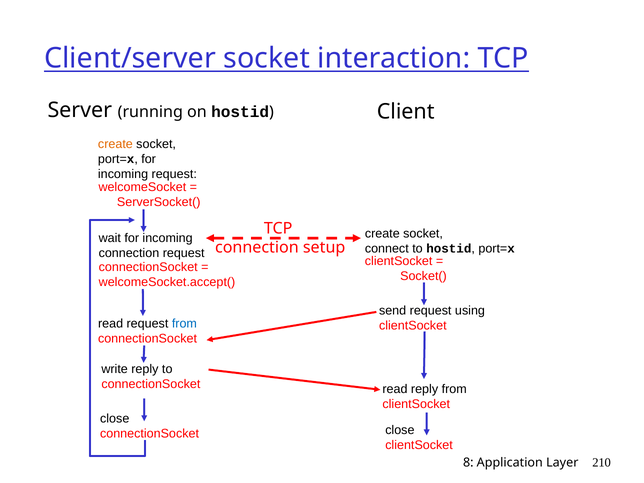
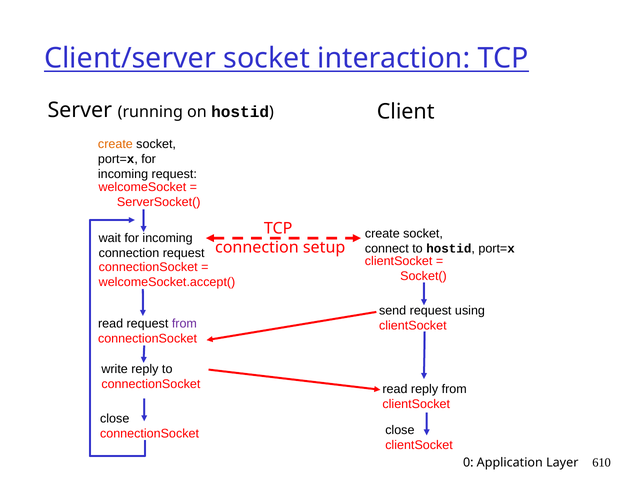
from at (184, 323) colour: blue -> purple
8: 8 -> 0
210: 210 -> 610
